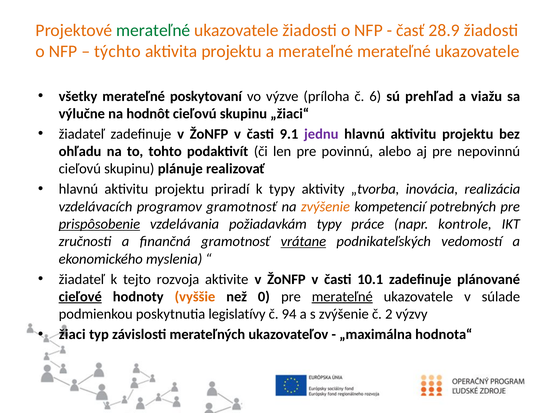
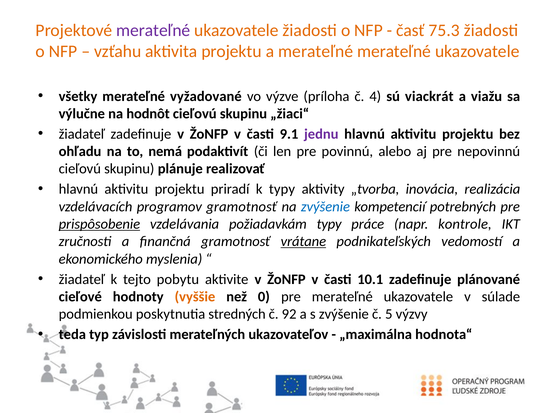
merateľné at (153, 30) colour: green -> purple
28.9: 28.9 -> 75.3
týchto: týchto -> vzťahu
poskytovaní: poskytovaní -> vyžadované
6: 6 -> 4
prehľad: prehľad -> viackrát
tohto: tohto -> nemá
zvýšenie at (325, 207) colour: orange -> blue
rozvoja: rozvoja -> pobytu
cieľové underline: present -> none
merateľné at (342, 297) underline: present -> none
legislatívy: legislatívy -> stredných
94: 94 -> 92
2: 2 -> 5
žiaci: žiaci -> teda
